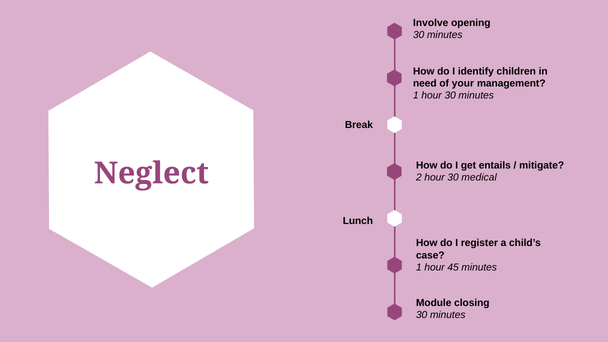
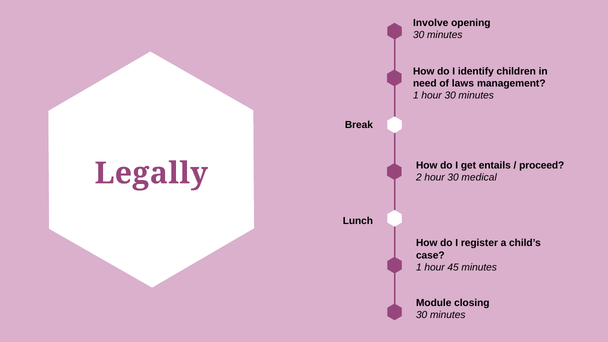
your: your -> laws
mitigate: mitigate -> proceed
Neglect: Neglect -> Legally
